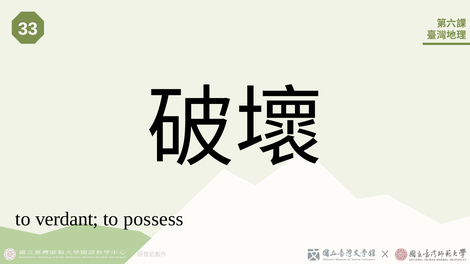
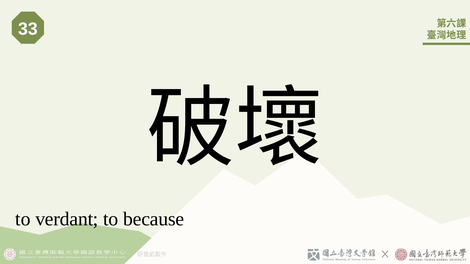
possess: possess -> because
